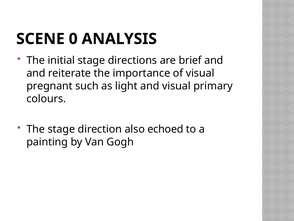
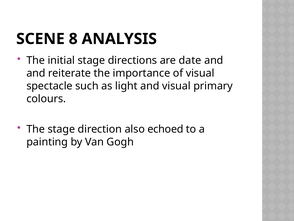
0: 0 -> 8
brief: brief -> date
pregnant: pregnant -> spectacle
